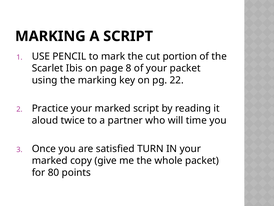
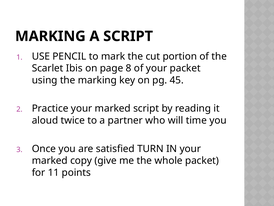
22: 22 -> 45
80: 80 -> 11
